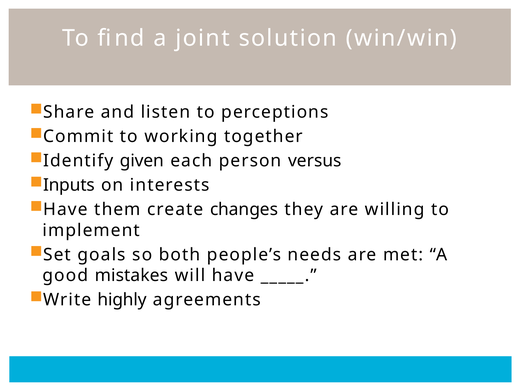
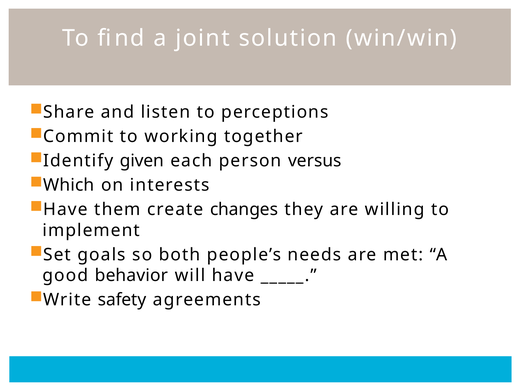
Inputs: Inputs -> Which
mistakes: mistakes -> behavior
highly: highly -> safety
